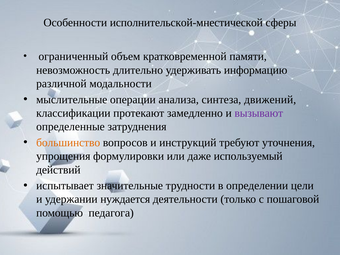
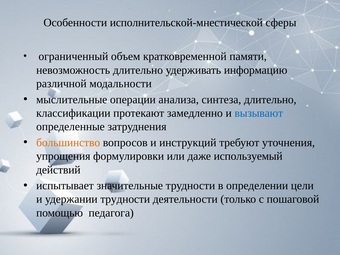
синтеза движений: движений -> длительно
вызывают colour: purple -> blue
удержании нуждается: нуждается -> трудности
